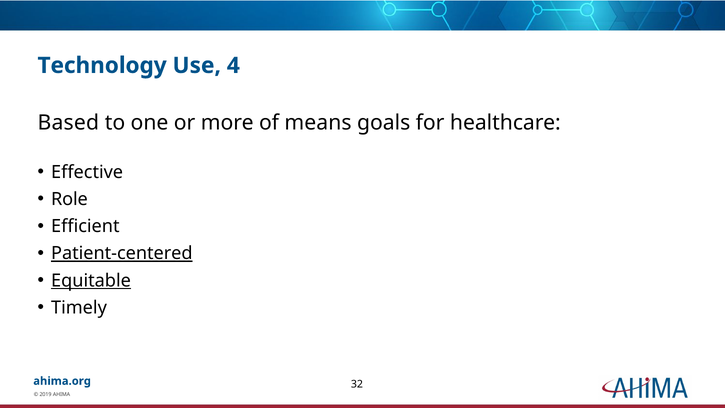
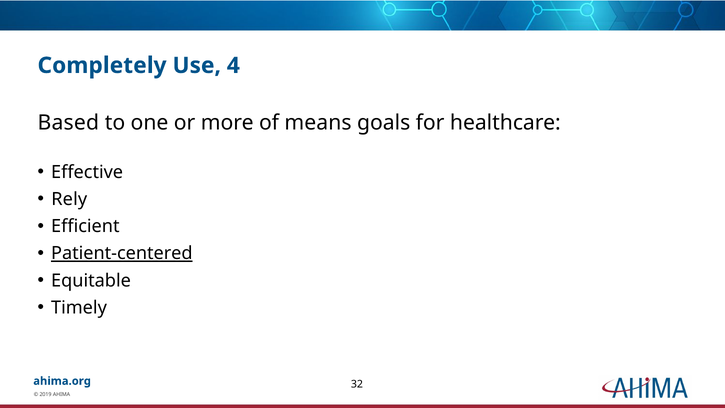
Technology: Technology -> Completely
Role: Role -> Rely
Equitable underline: present -> none
